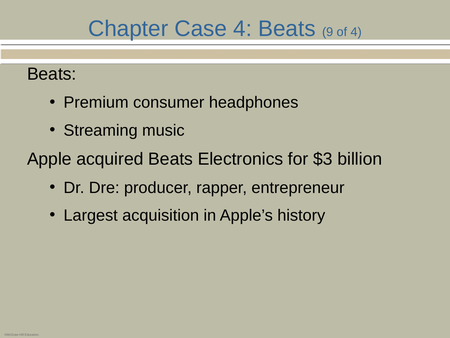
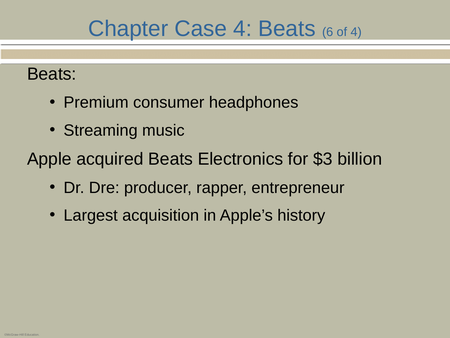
9: 9 -> 6
